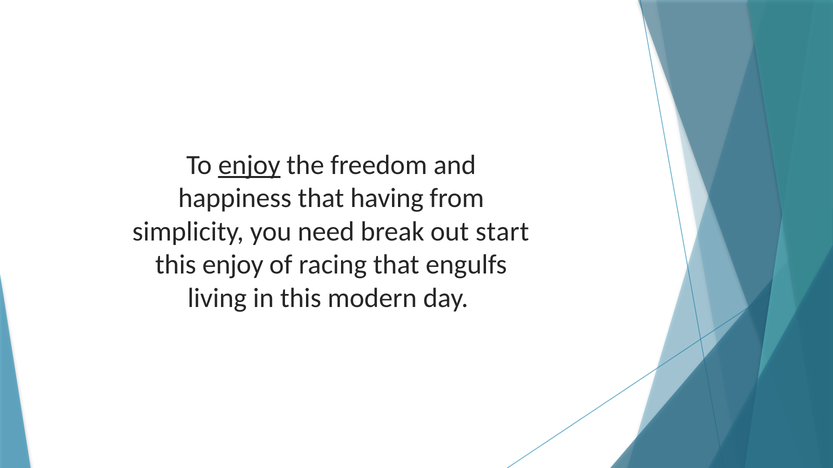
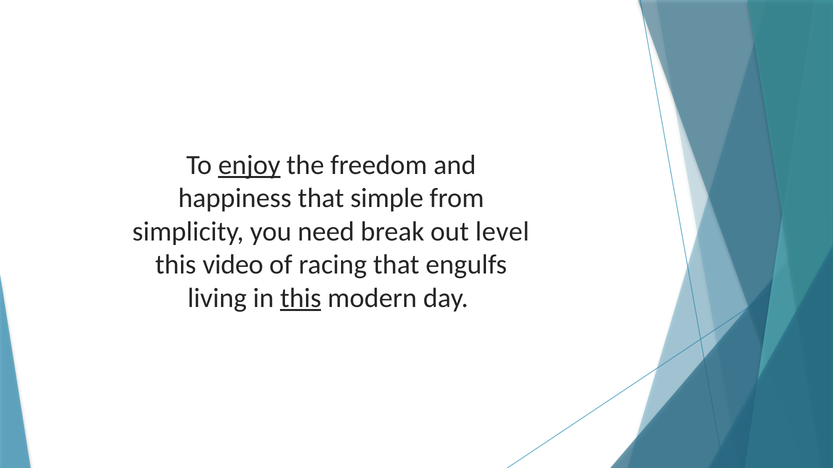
having: having -> simple
start: start -> level
this enjoy: enjoy -> video
this at (301, 298) underline: none -> present
